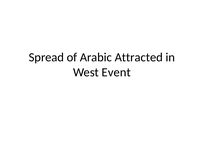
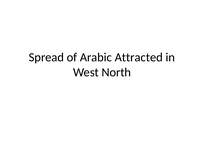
Event: Event -> North
